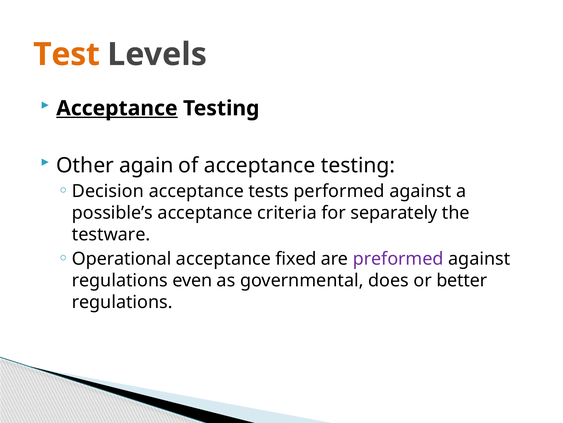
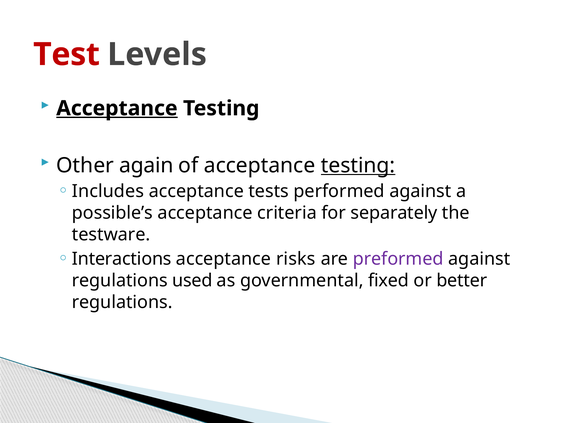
Test colour: orange -> red
testing at (358, 165) underline: none -> present
Decision: Decision -> Includes
Operational: Operational -> Interactions
fixed: fixed -> risks
even: even -> used
does: does -> fixed
